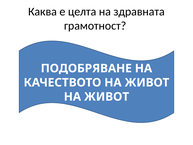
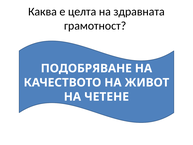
ЖИВОТ at (107, 97): ЖИВОТ -> ЧЕТЕНЕ
